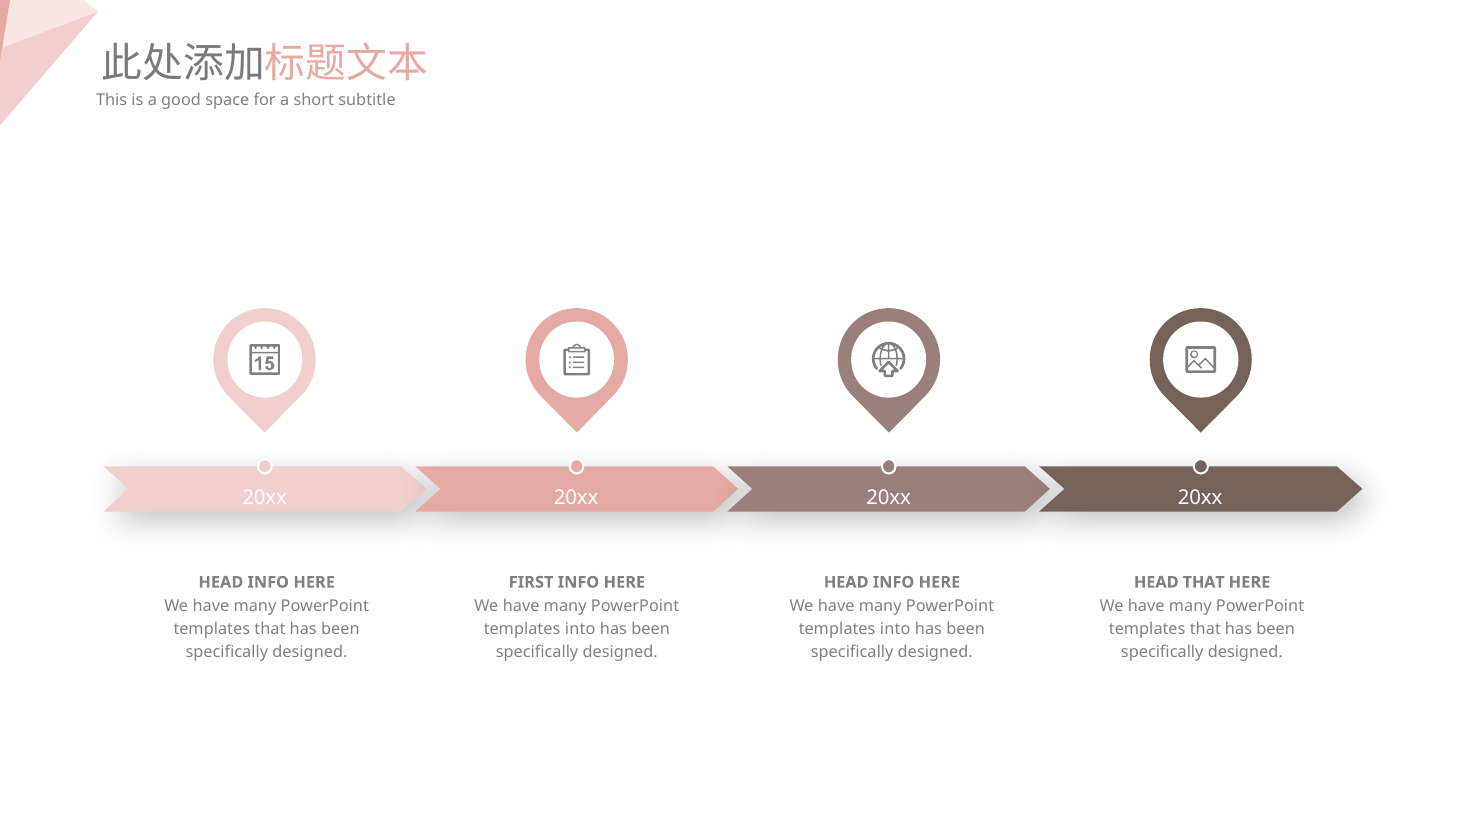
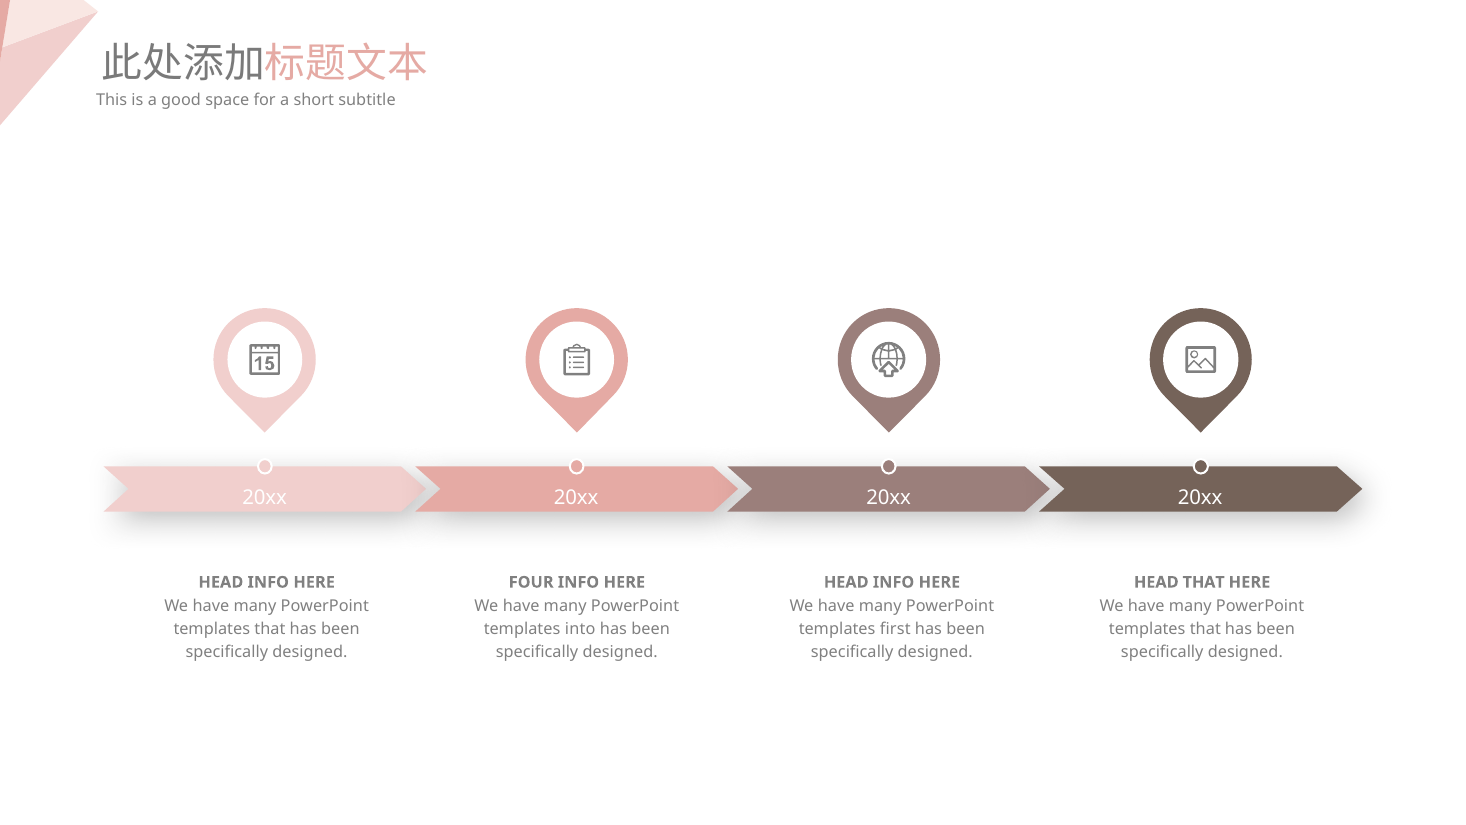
FIRST: FIRST -> FOUR
into at (895, 629): into -> first
